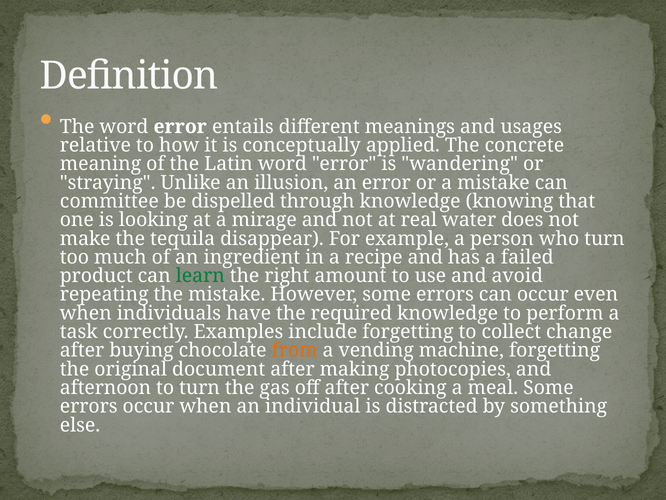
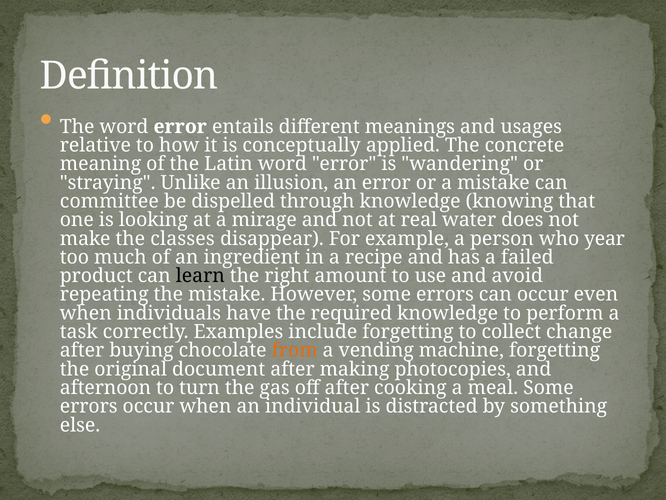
tequila: tequila -> classes
who turn: turn -> year
learn colour: green -> black
